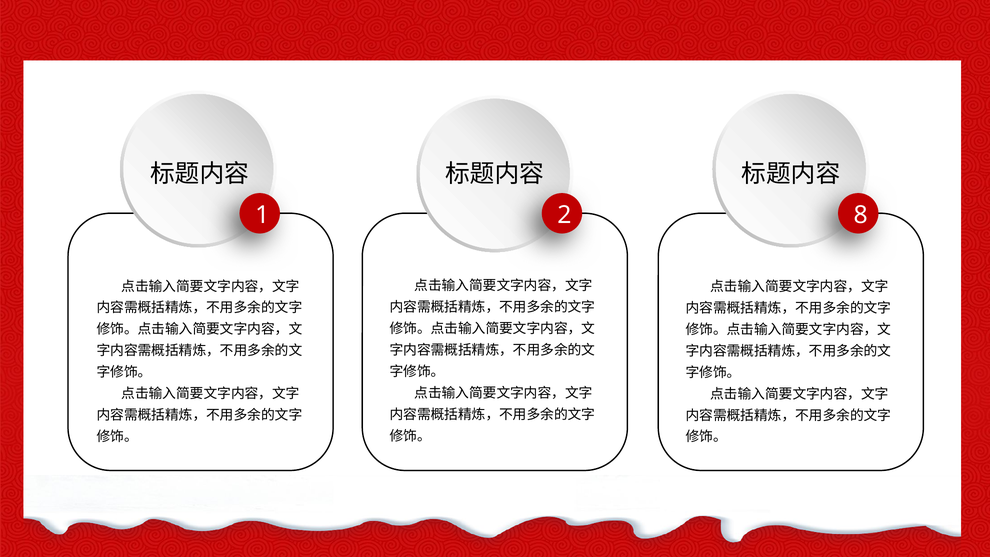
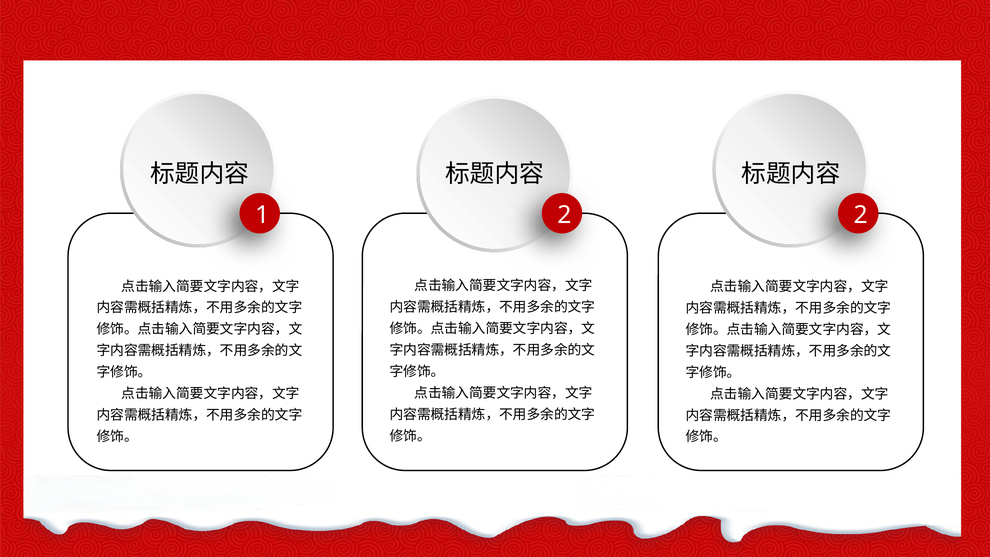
2 8: 8 -> 2
